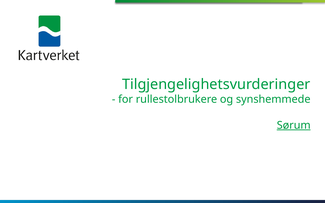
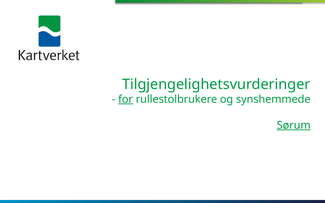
for underline: none -> present
